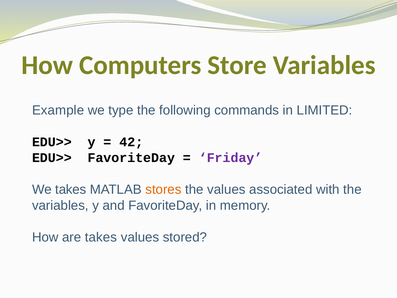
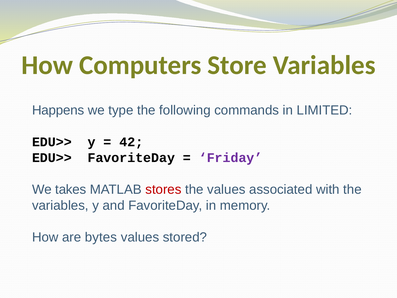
Example: Example -> Happens
stores colour: orange -> red
are takes: takes -> bytes
